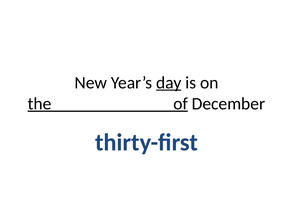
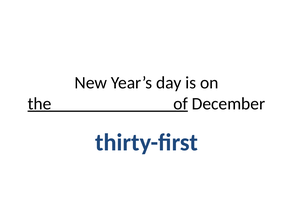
day underline: present -> none
